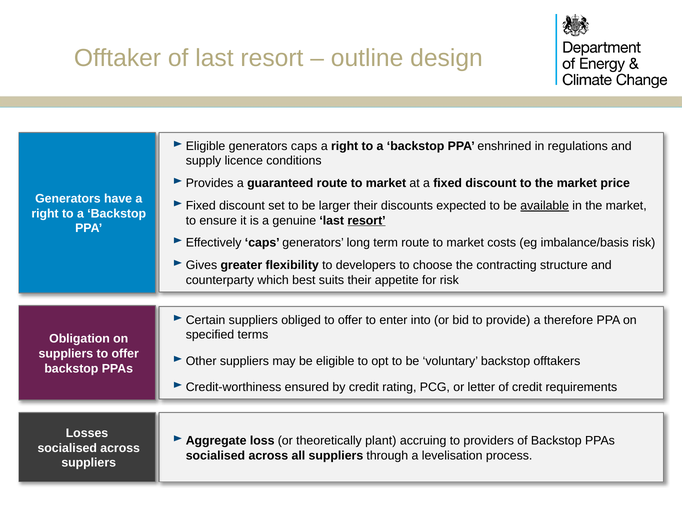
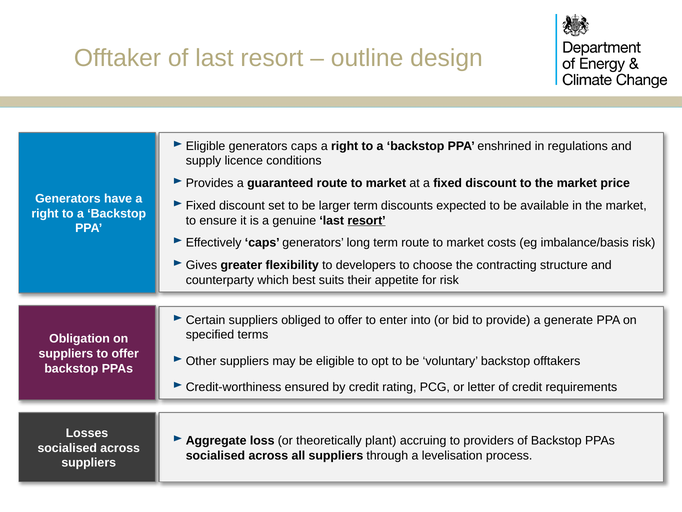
larger their: their -> term
available underline: present -> none
therefore: therefore -> generate
